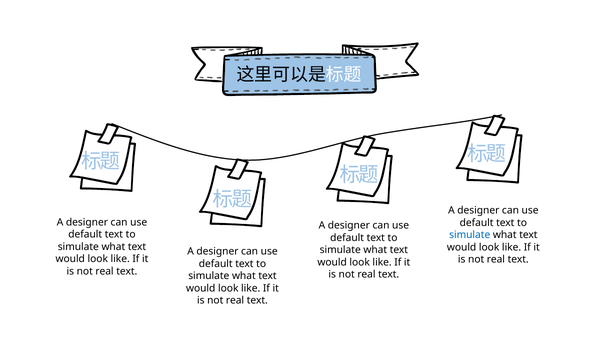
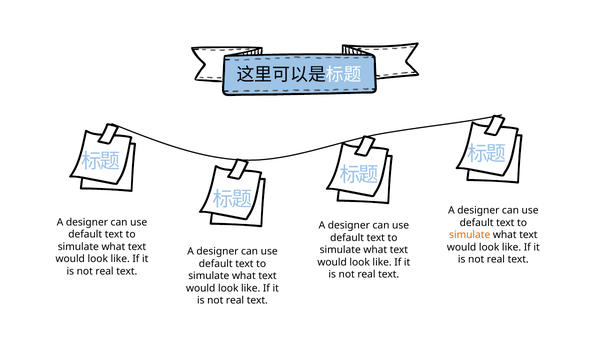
simulate at (470, 235) colour: blue -> orange
